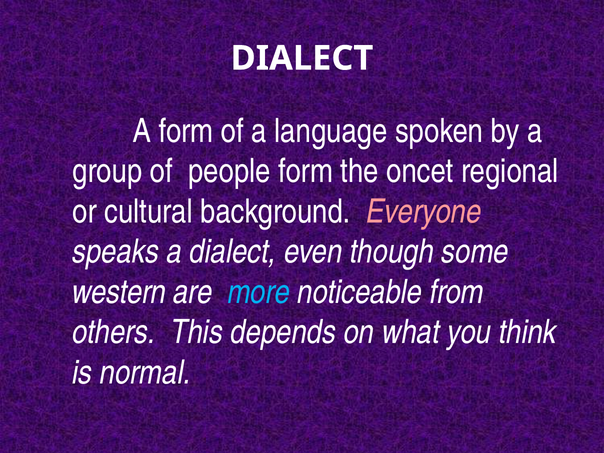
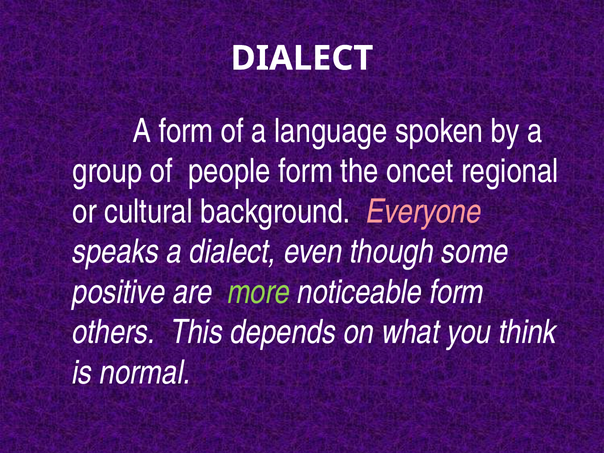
western: western -> positive
more colour: light blue -> light green
noticeable from: from -> form
